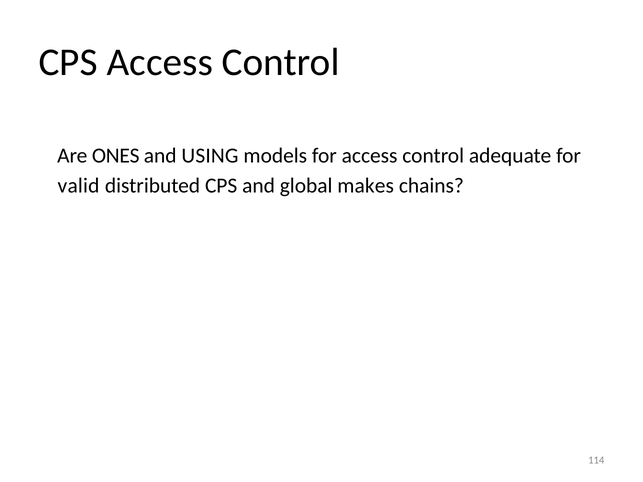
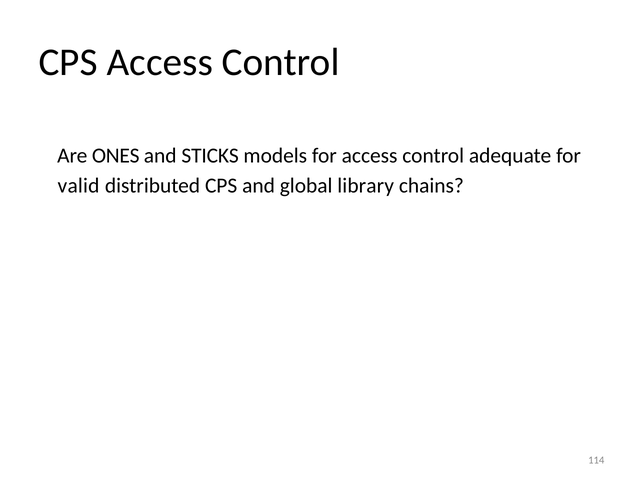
USING: USING -> STICKS
makes: makes -> library
